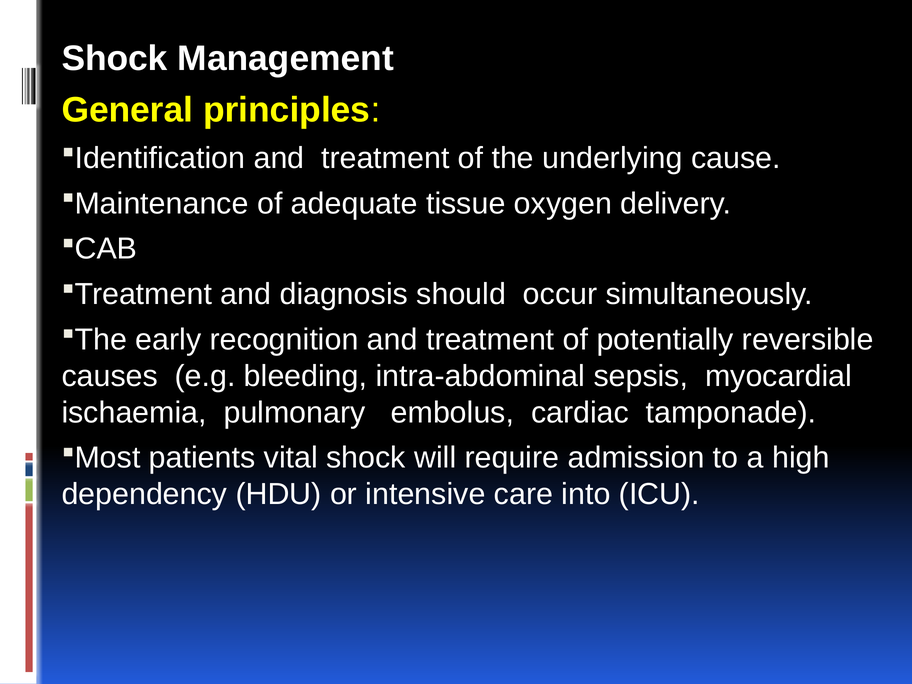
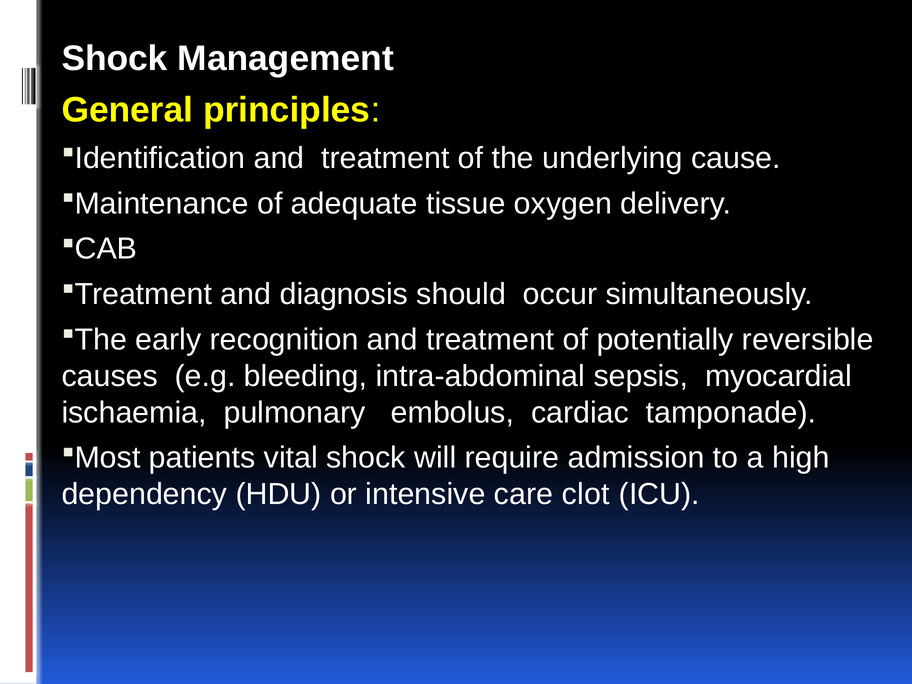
into: into -> clot
